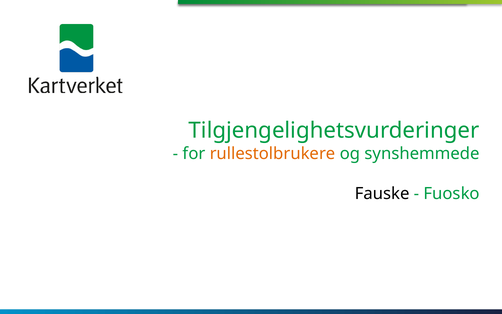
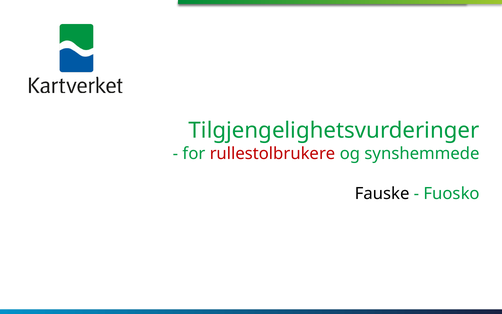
rullestolbrukere colour: orange -> red
